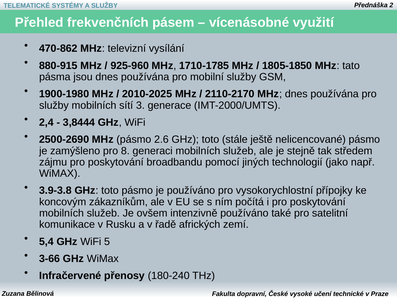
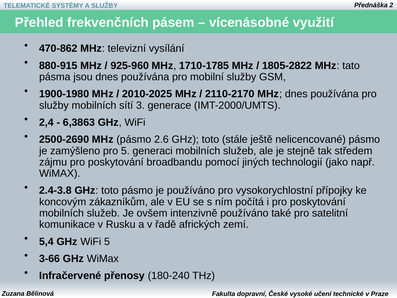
1805-1850: 1805-1850 -> 1805-2822
3,8444: 3,8444 -> 6,3863
pro 8: 8 -> 5
3.9-3.8: 3.9-3.8 -> 2.4-3.8
